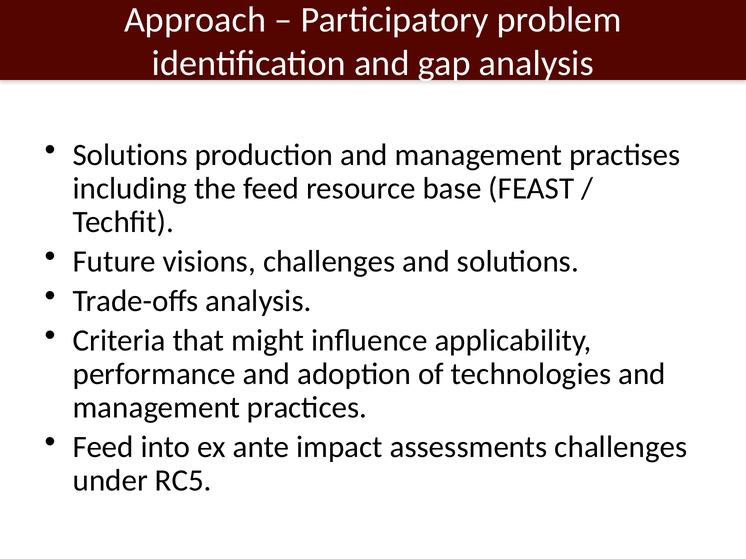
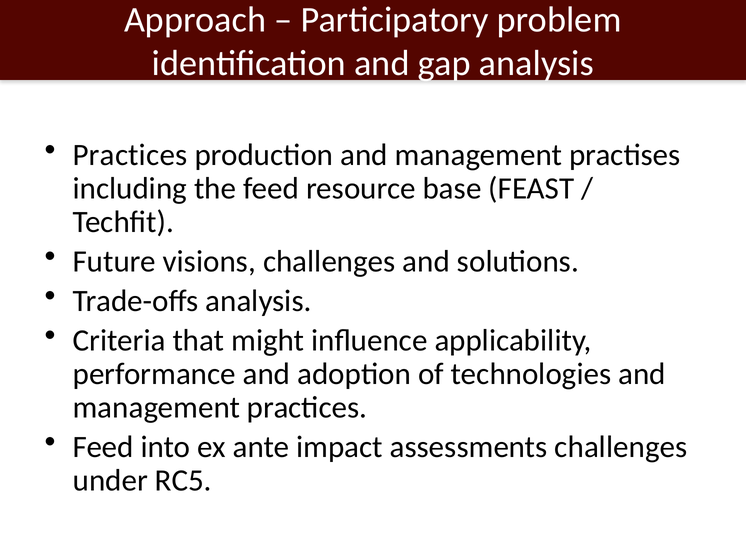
Solutions at (130, 155): Solutions -> Practices
